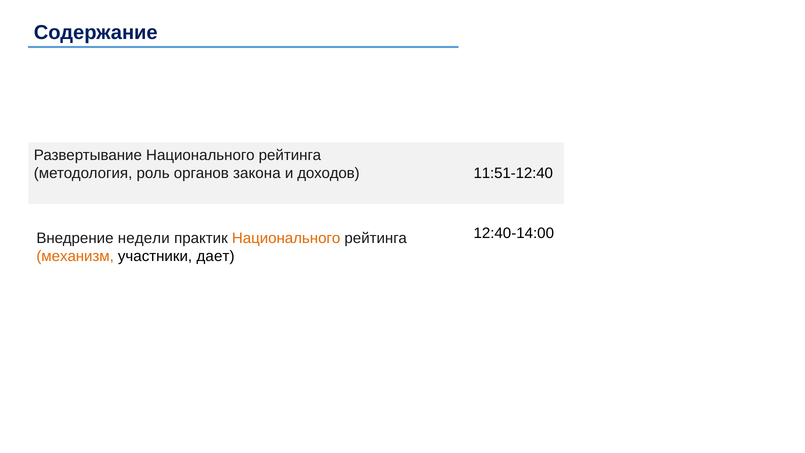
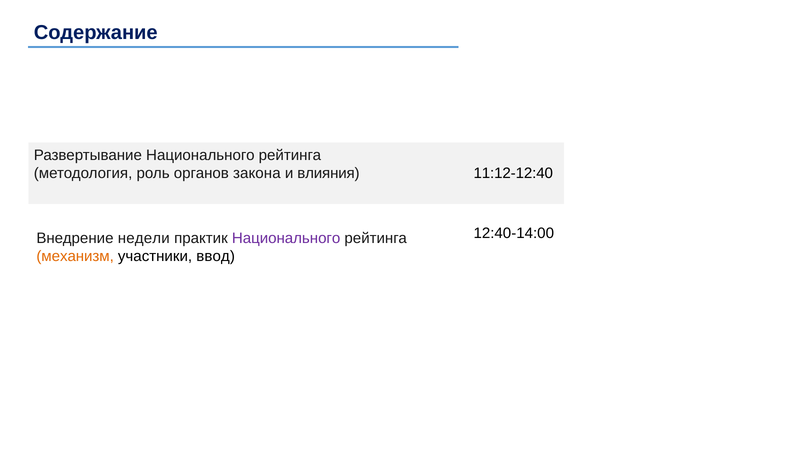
доходов: доходов -> влияния
11:51-12:40: 11:51-12:40 -> 11:12-12:40
Национального at (286, 238) colour: orange -> purple
дает: дает -> ввод
